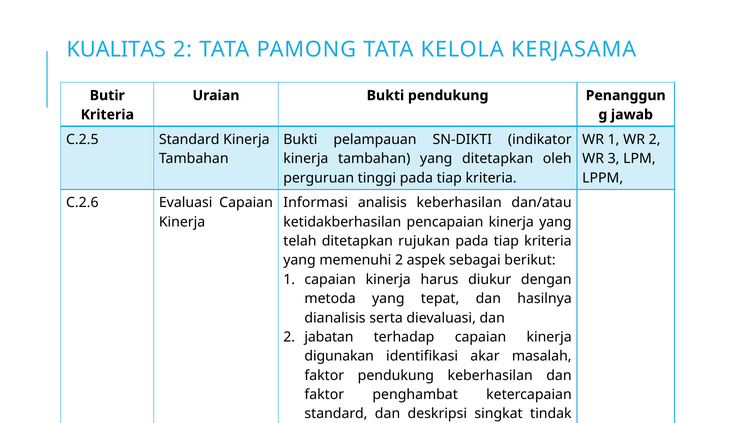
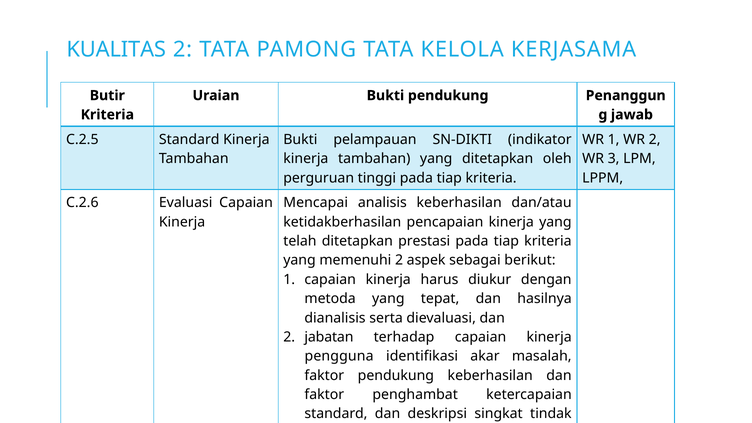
Informasi: Informasi -> Mencapai
rujukan: rujukan -> prestasi
digunakan: digunakan -> pengguna
